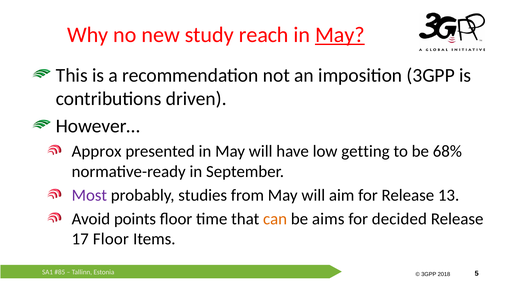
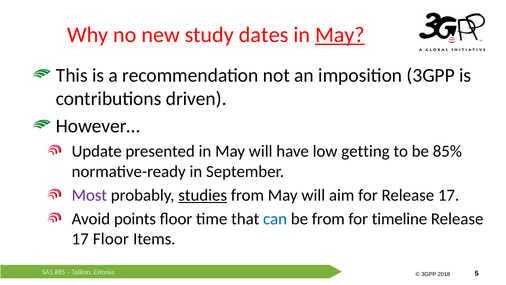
reach: reach -> dates
Approx: Approx -> Update
68%: 68% -> 85%
studies underline: none -> present
for Release 13: 13 -> 17
can colour: orange -> blue
be aims: aims -> from
decided: decided -> timeline
